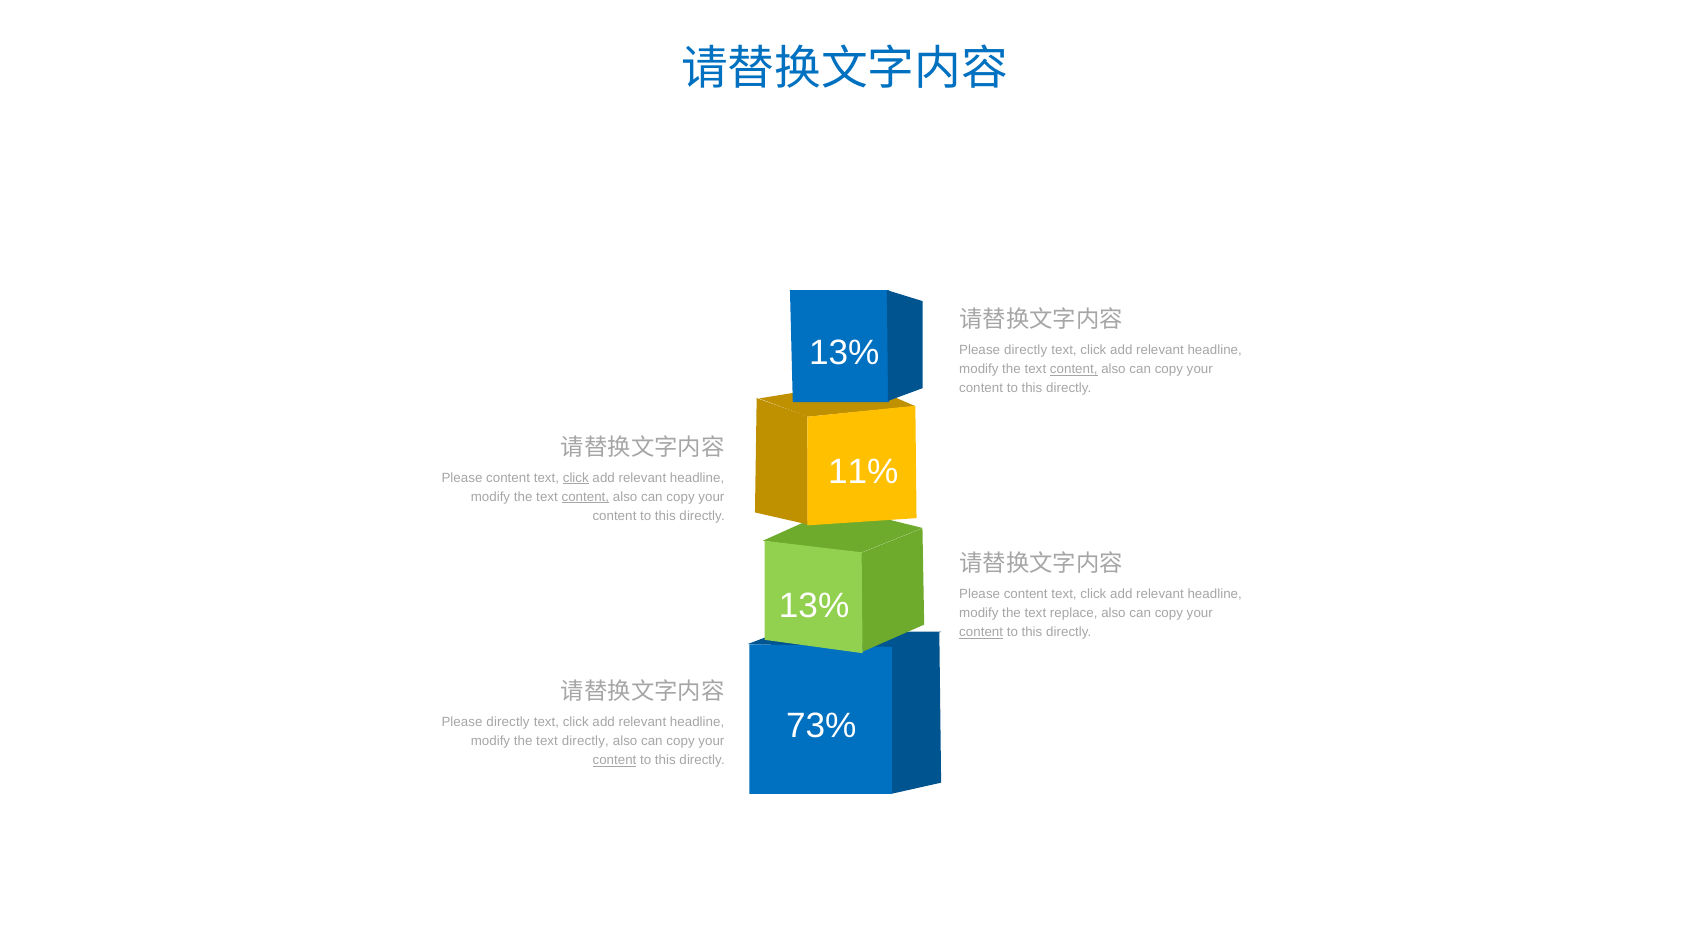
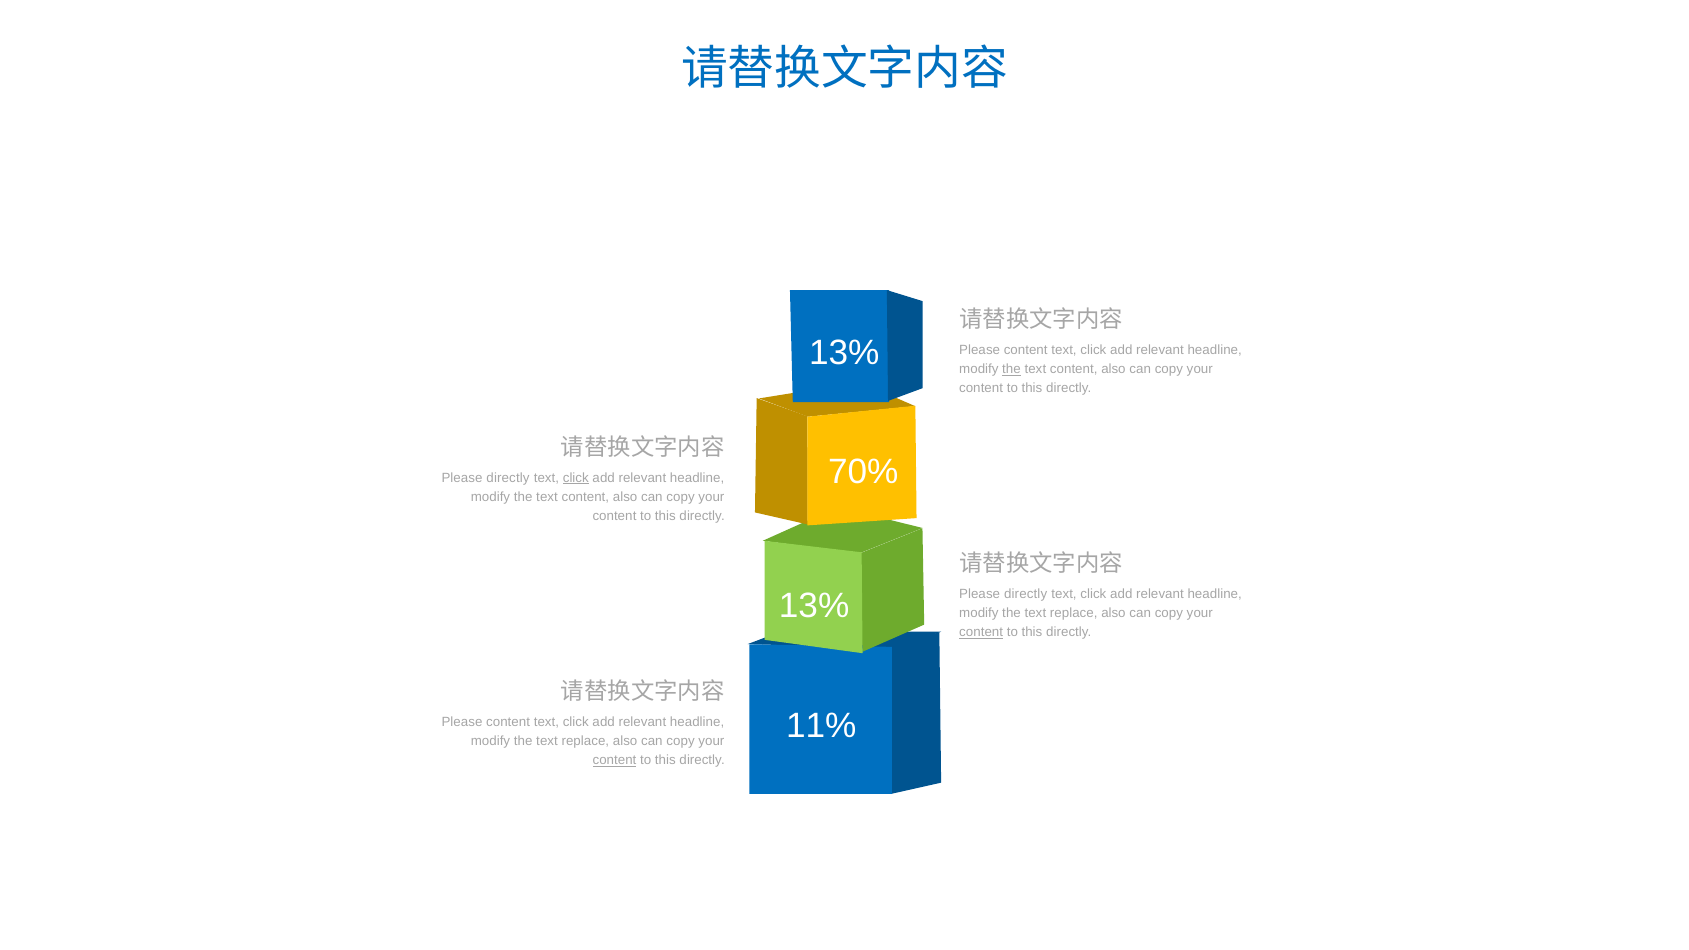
directly at (1026, 350): directly -> content
the at (1011, 369) underline: none -> present
content at (1074, 369) underline: present -> none
11%: 11% -> 70%
content at (508, 478): content -> directly
content at (585, 497) underline: present -> none
content at (1026, 594): content -> directly
73%: 73% -> 11%
directly at (508, 722): directly -> content
directly at (585, 741): directly -> replace
